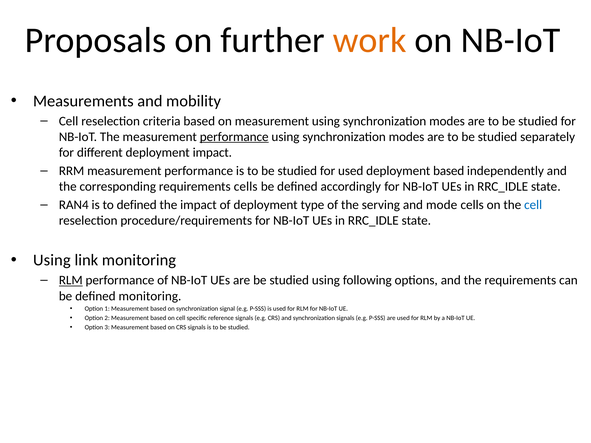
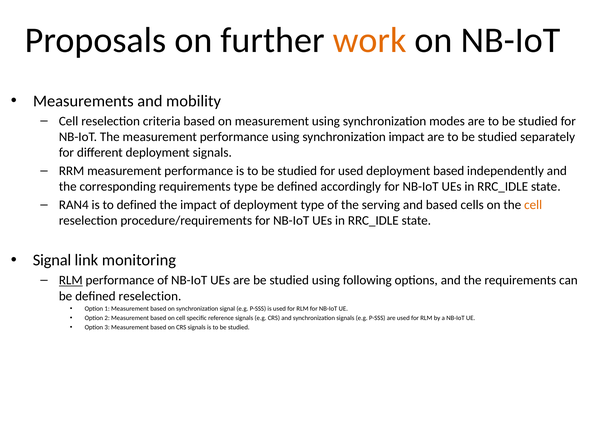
performance at (234, 137) underline: present -> none
modes at (407, 137): modes -> impact
deployment impact: impact -> signals
requirements cells: cells -> type
and mode: mode -> based
cell at (533, 205) colour: blue -> orange
Using at (52, 260): Using -> Signal
defined monitoring: monitoring -> reselection
